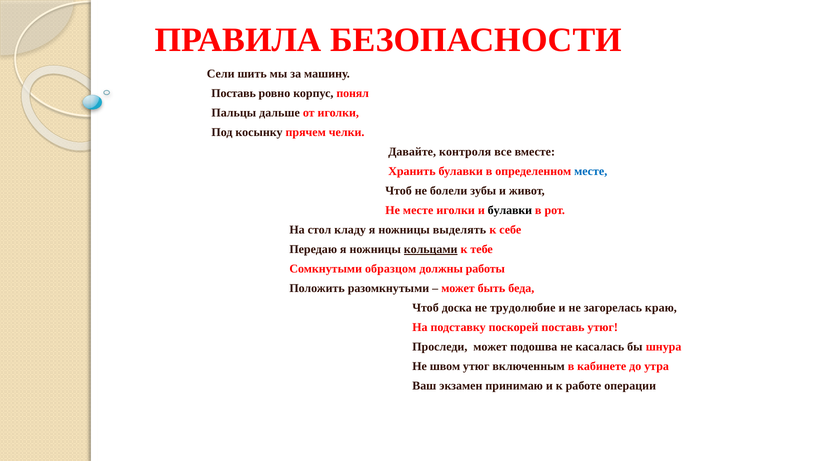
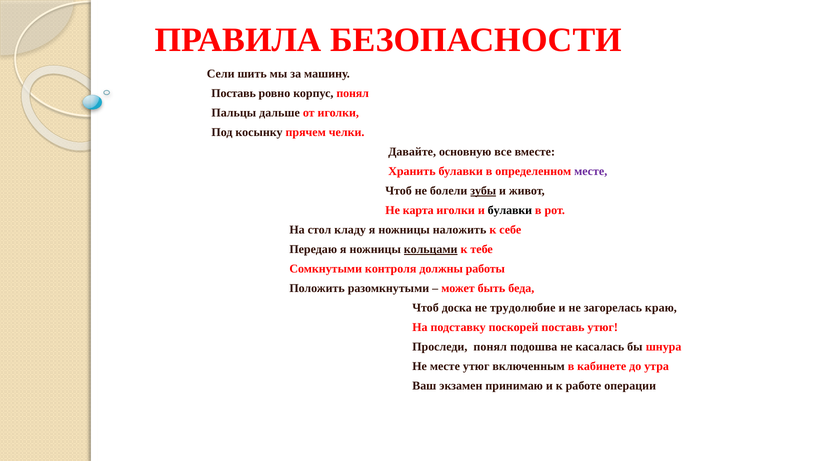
контроля: контроля -> основную
месте at (591, 171) colour: blue -> purple
зубы underline: none -> present
Не месте: месте -> карта
выделять: выделять -> наложить
образцом: образцом -> контроля
Проследи может: может -> понял
Не швом: швом -> месте
